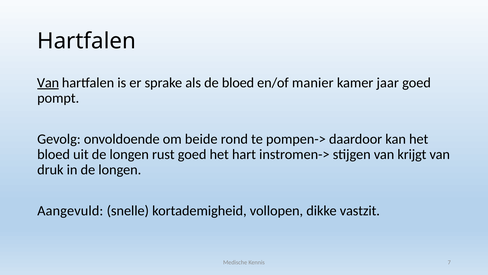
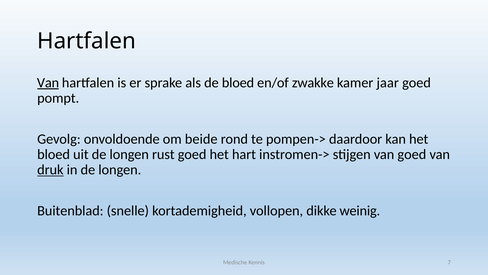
manier: manier -> zwakke
van krijgt: krijgt -> goed
druk underline: none -> present
Aangevuld: Aangevuld -> Buitenblad
vastzit: vastzit -> weinig
